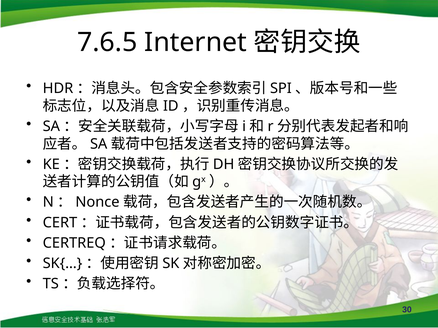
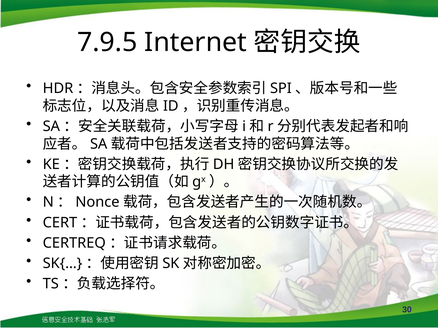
7.6.5: 7.6.5 -> 7.9.5
